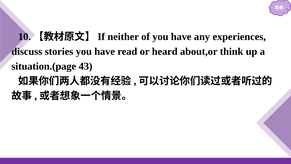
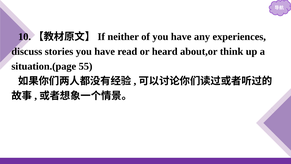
43: 43 -> 55
